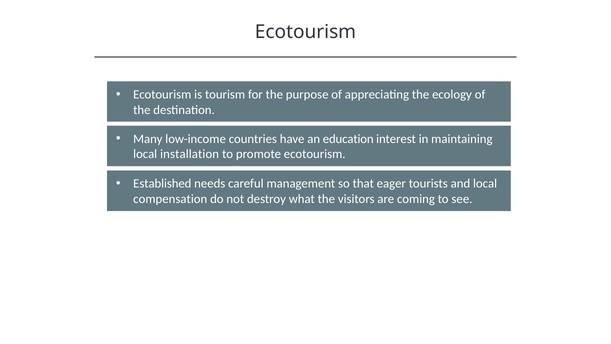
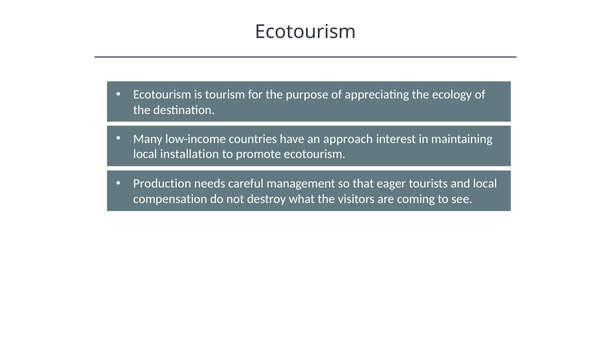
education: education -> approach
Established: Established -> Production
